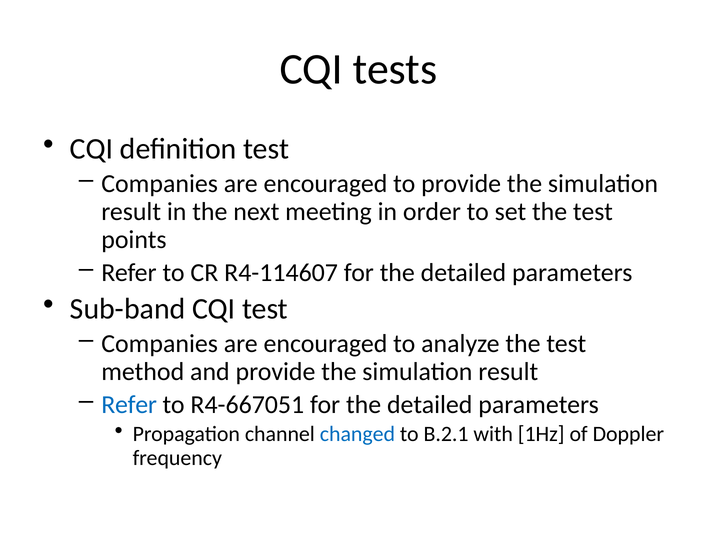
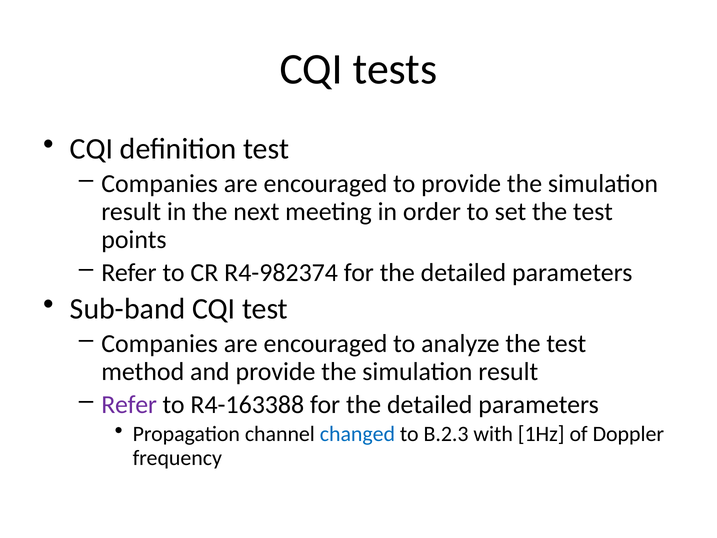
R4-114607: R4-114607 -> R4-982374
Refer at (129, 404) colour: blue -> purple
R4-667051: R4-667051 -> R4-163388
B.2.1: B.2.1 -> B.2.3
